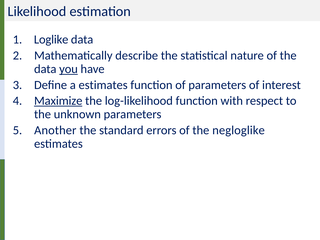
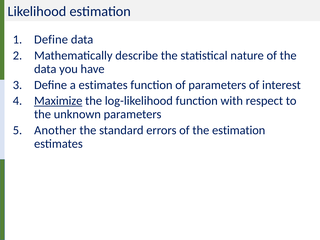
Loglike at (51, 40): Loglike -> Define
you underline: present -> none
the negloglike: negloglike -> estimation
